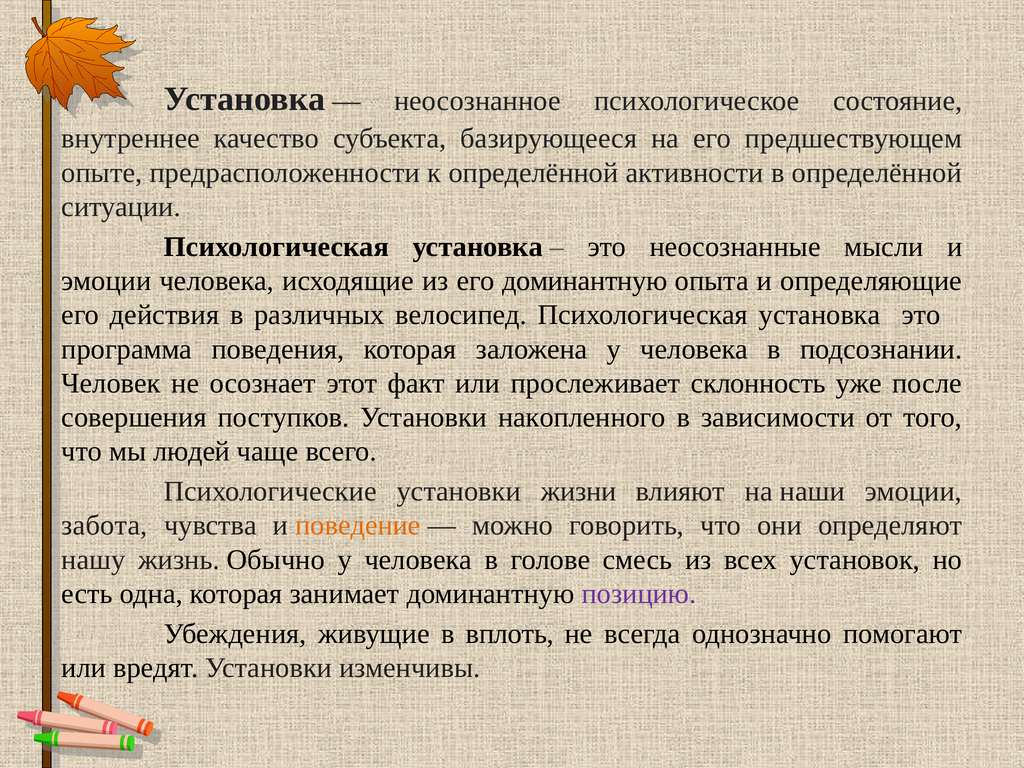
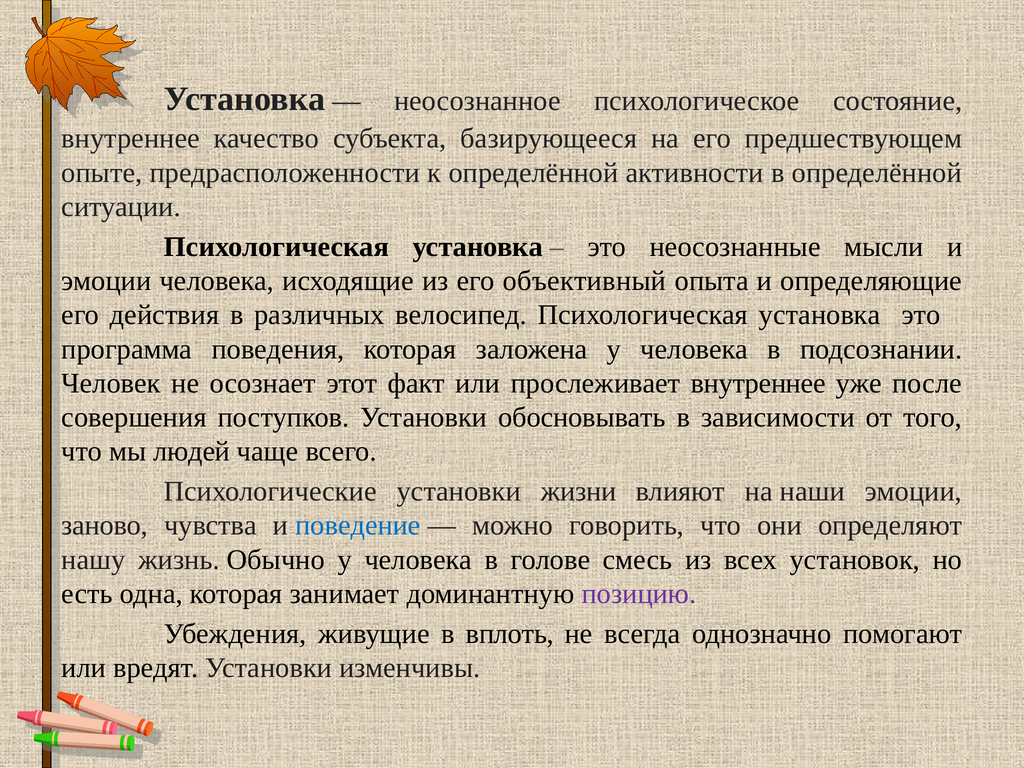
его доминантную: доминантную -> объективный
прослеживает склонность: склонность -> внутреннее
накопленного: накопленного -> обосновывать
забота: забота -> заново
поведение colour: orange -> blue
